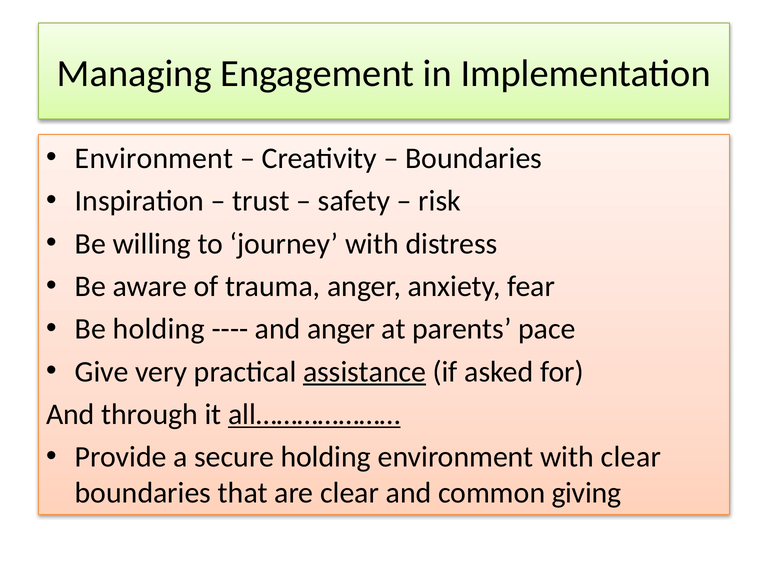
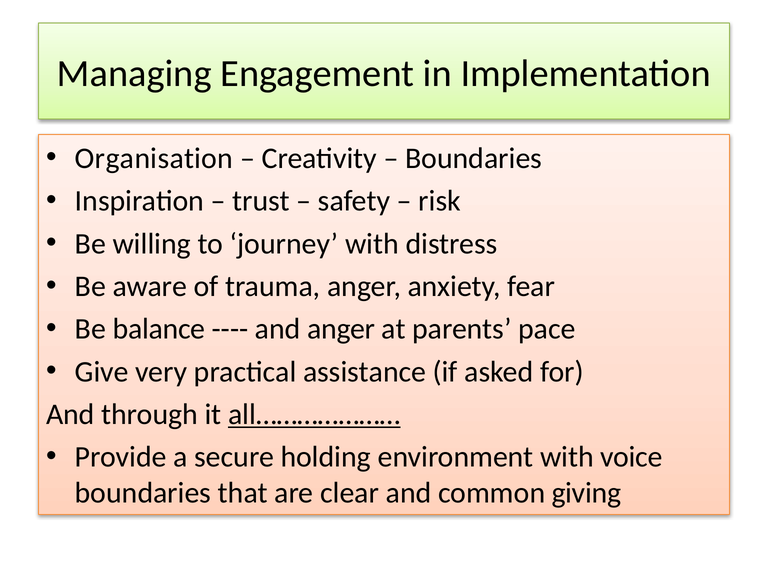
Environment at (154, 158): Environment -> Organisation
Be holding: holding -> balance
assistance underline: present -> none
with clear: clear -> voice
